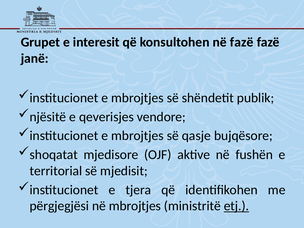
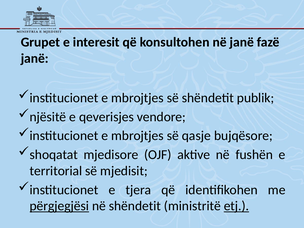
në fazë: fazë -> janë
përgjegjësi underline: none -> present
në mbrojtjes: mbrojtjes -> shëndetit
